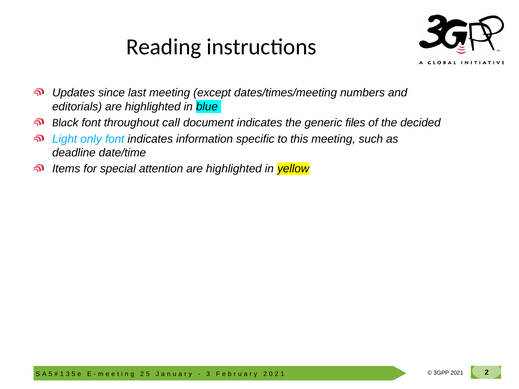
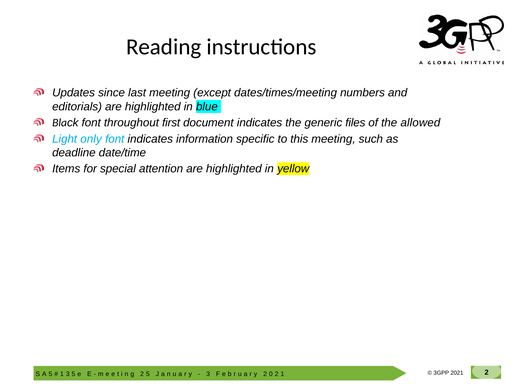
call: call -> first
decided: decided -> allowed
